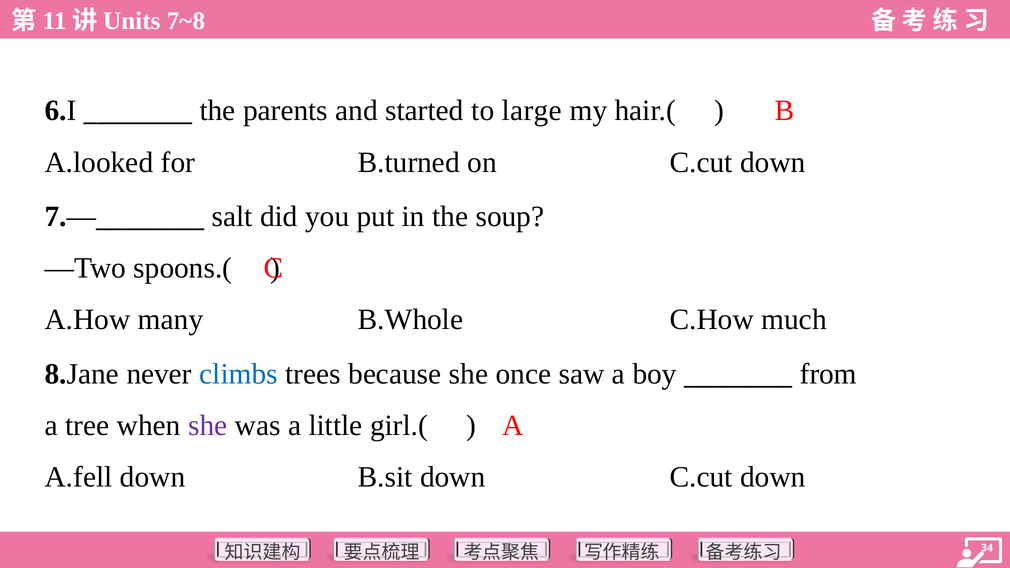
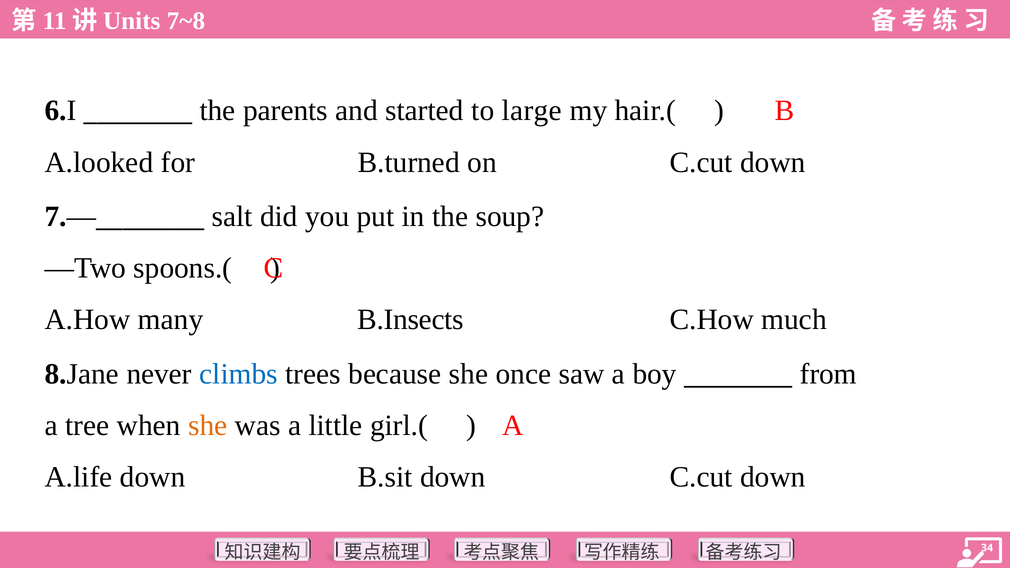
B.Whole: B.Whole -> B.Insects
she at (208, 426) colour: purple -> orange
A.fell: A.fell -> A.life
